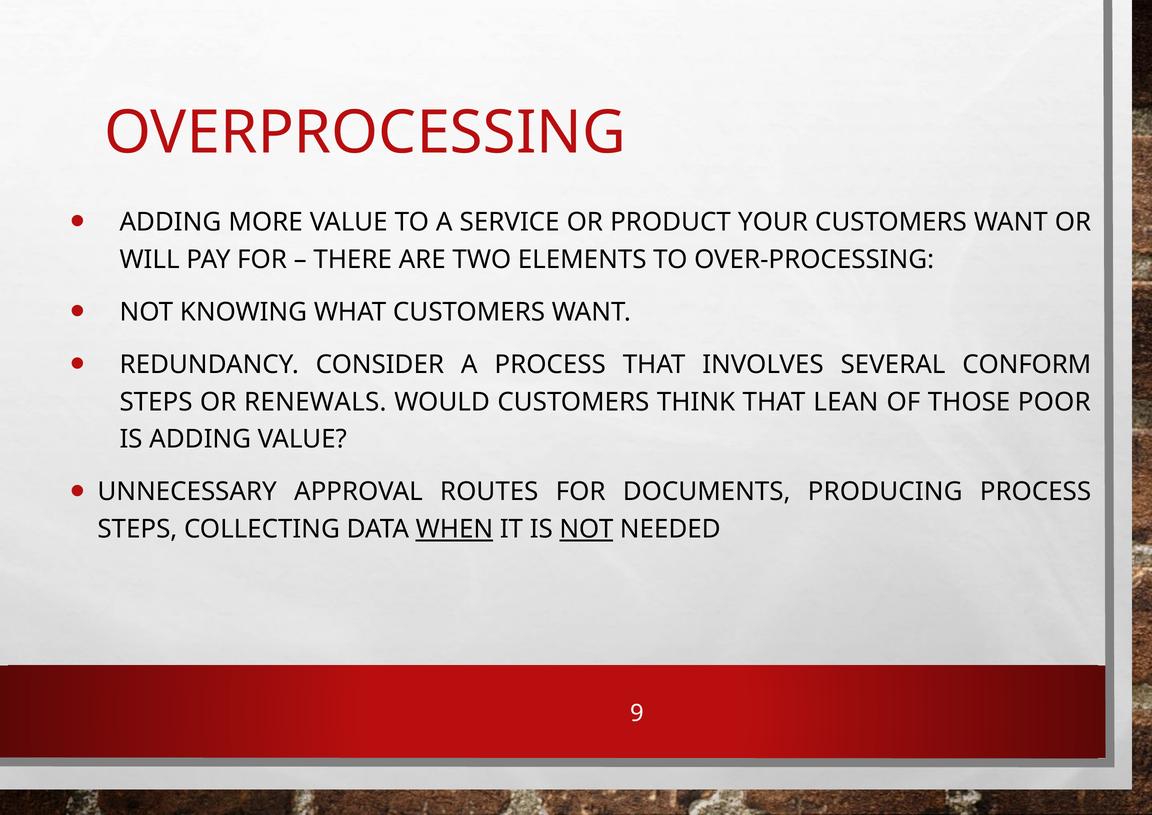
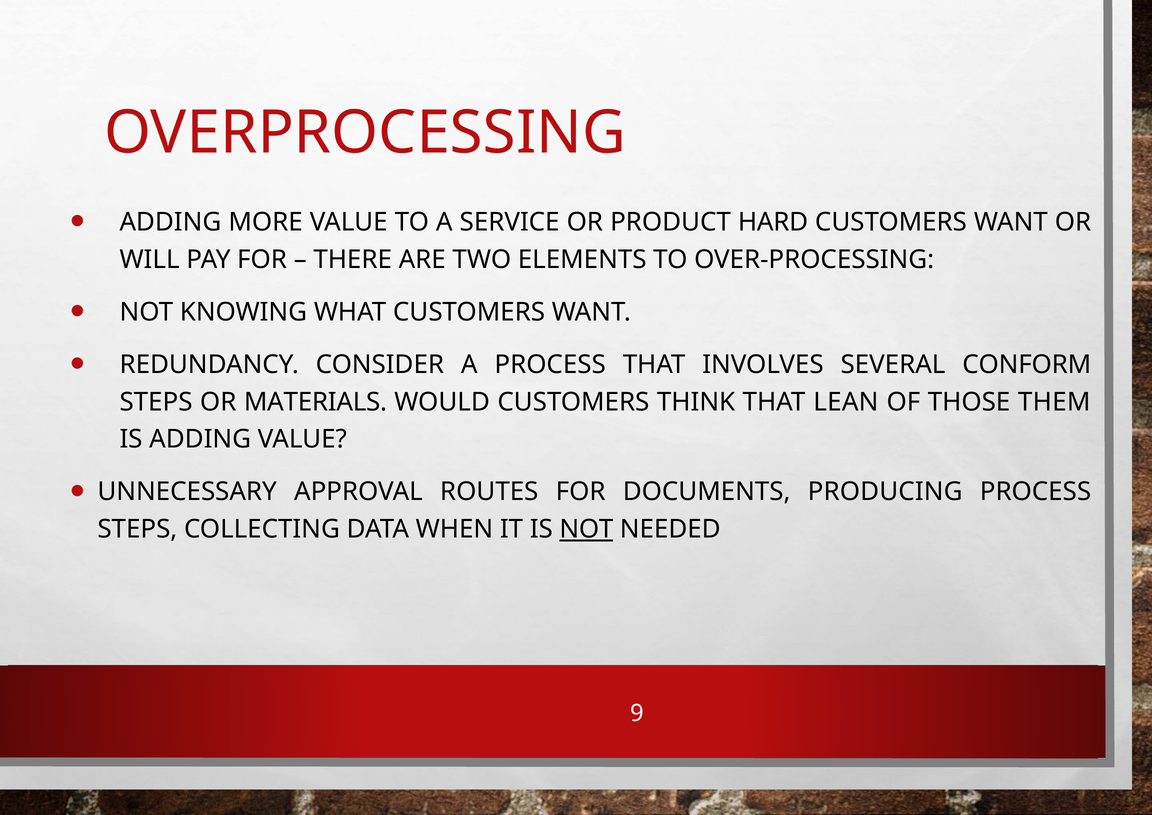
YOUR: YOUR -> HARD
RENEWALS: RENEWALS -> MATERIALS
POOR: POOR -> THEM
WHEN underline: present -> none
